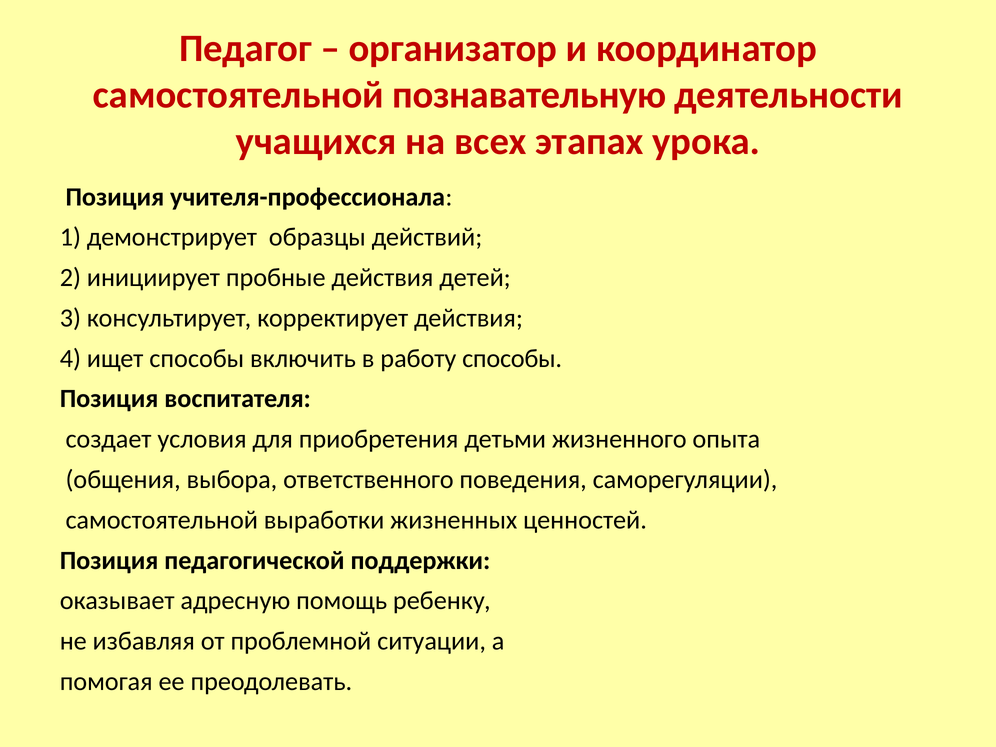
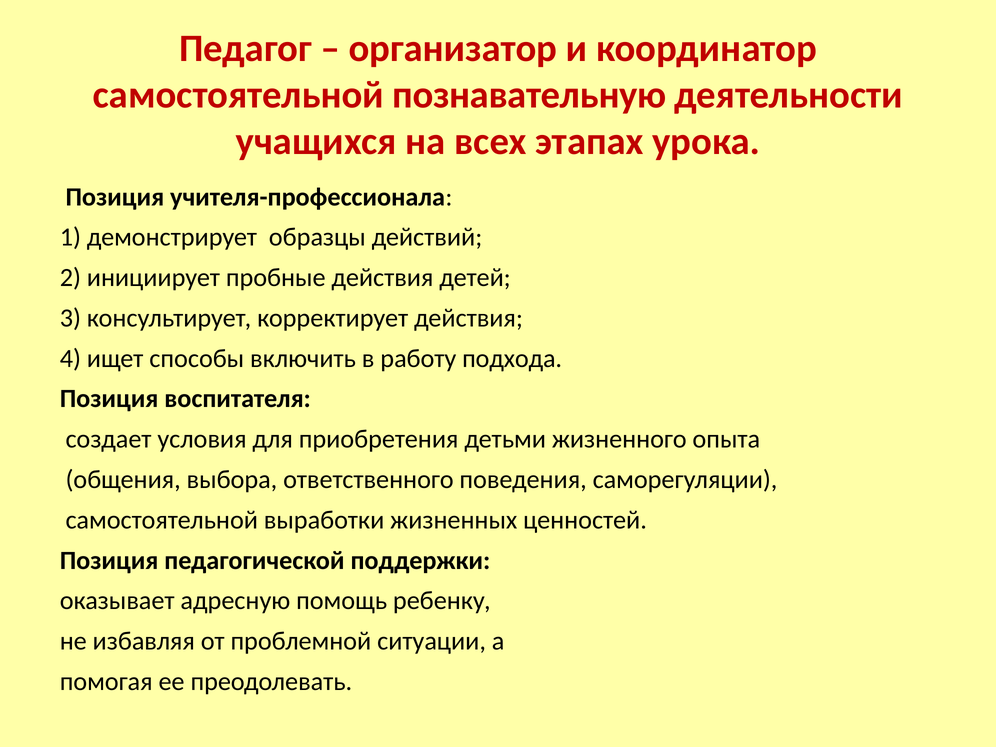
работу способы: способы -> подхода
